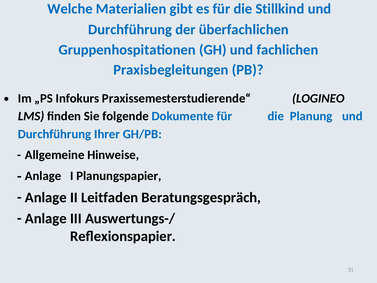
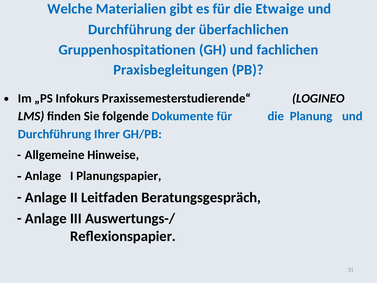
Stillkind: Stillkind -> Etwaige
